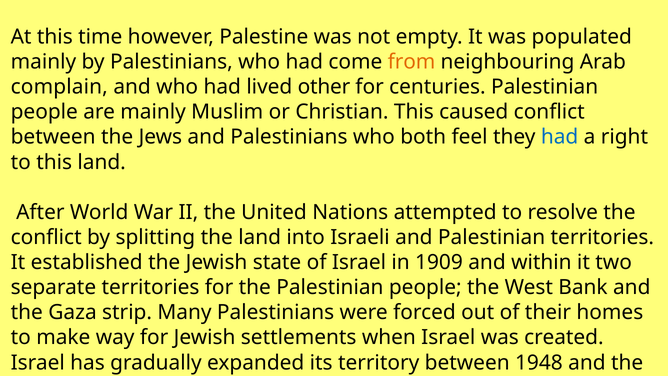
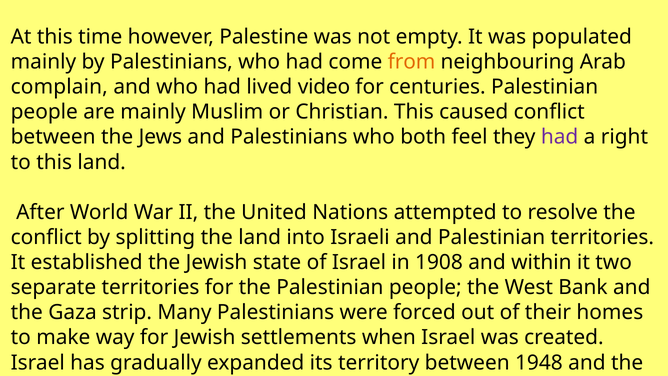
other: other -> video
had at (560, 137) colour: blue -> purple
1909: 1909 -> 1908
